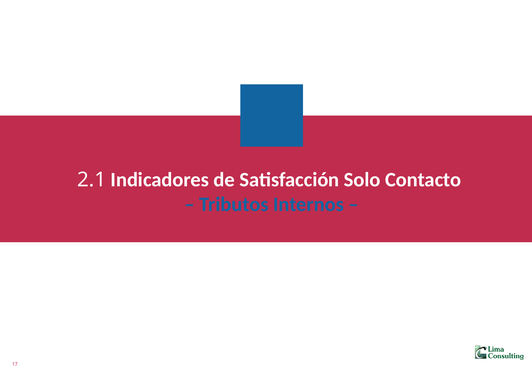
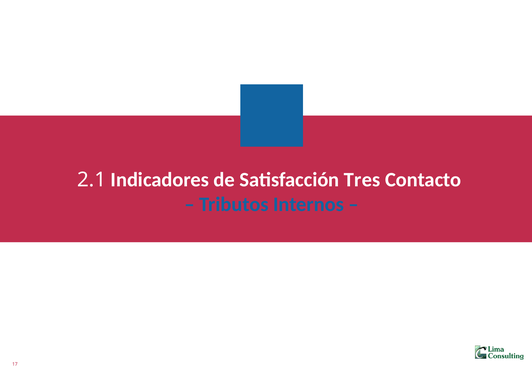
Solo: Solo -> Tres
